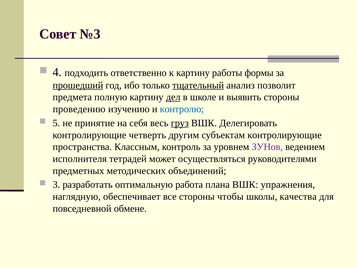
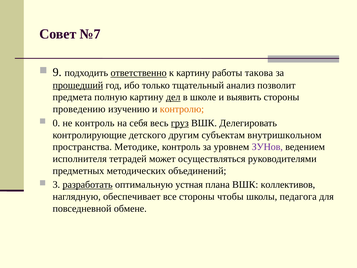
№3: №3 -> №7
4: 4 -> 9
ответственно underline: none -> present
формы: формы -> такова
тщательный underline: present -> none
контролю colour: blue -> orange
5: 5 -> 0
не принятие: принятие -> контроль
четверть: четверть -> детского
субъектам контролирующие: контролирующие -> внутришкольном
Классным: Классным -> Методике
разработать underline: none -> present
работа: работа -> устная
упражнения: упражнения -> коллективов
качества: качества -> педагога
